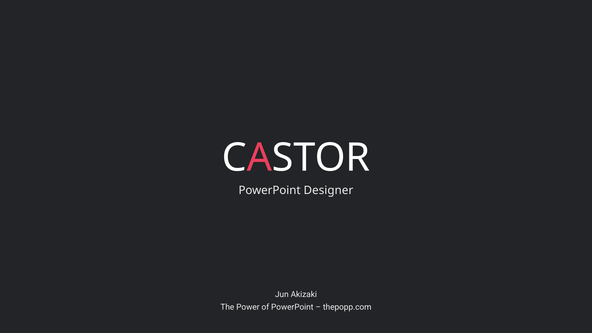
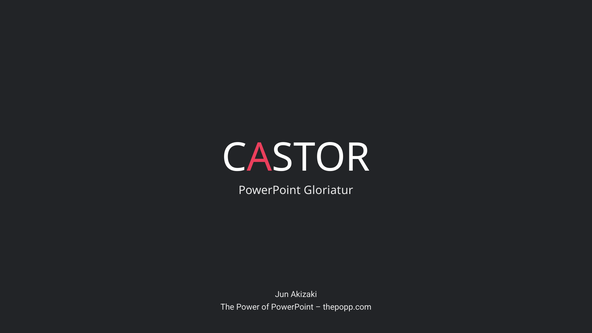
Designer: Designer -> Gloriatur
